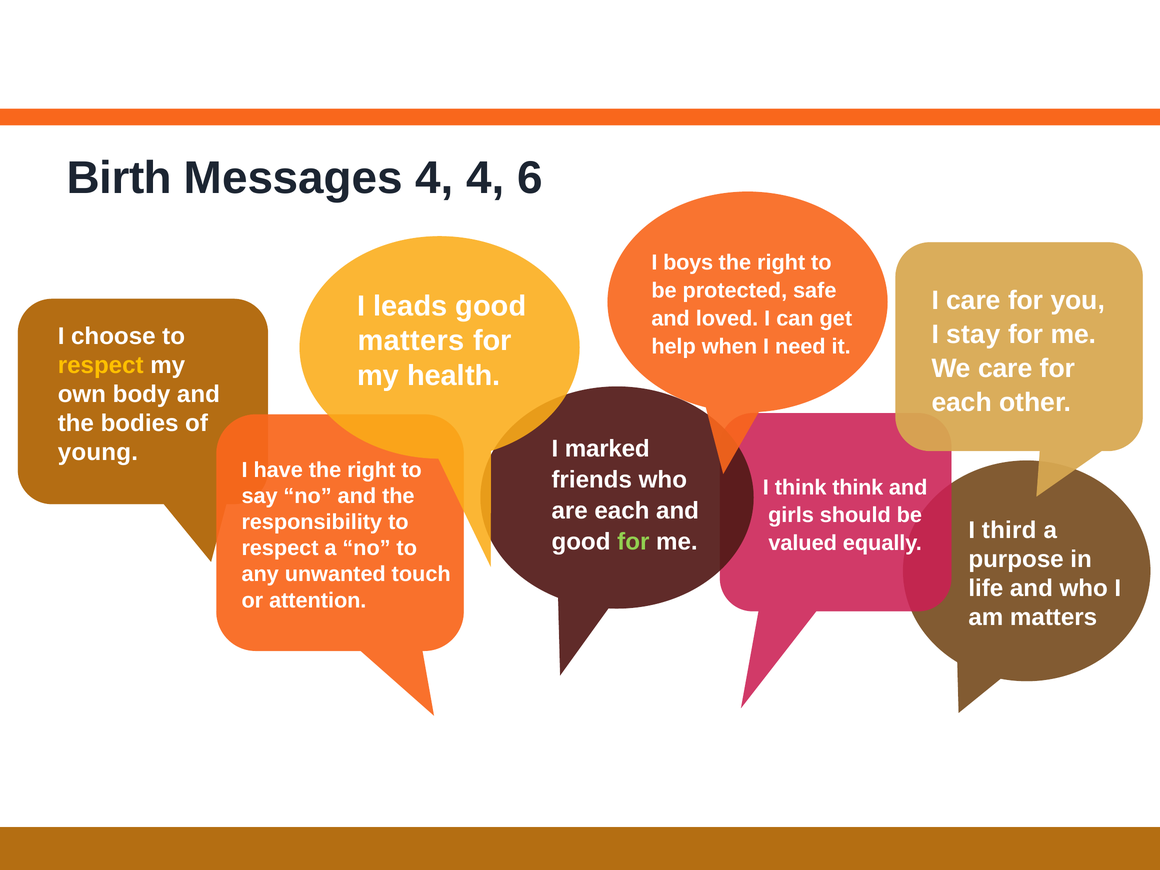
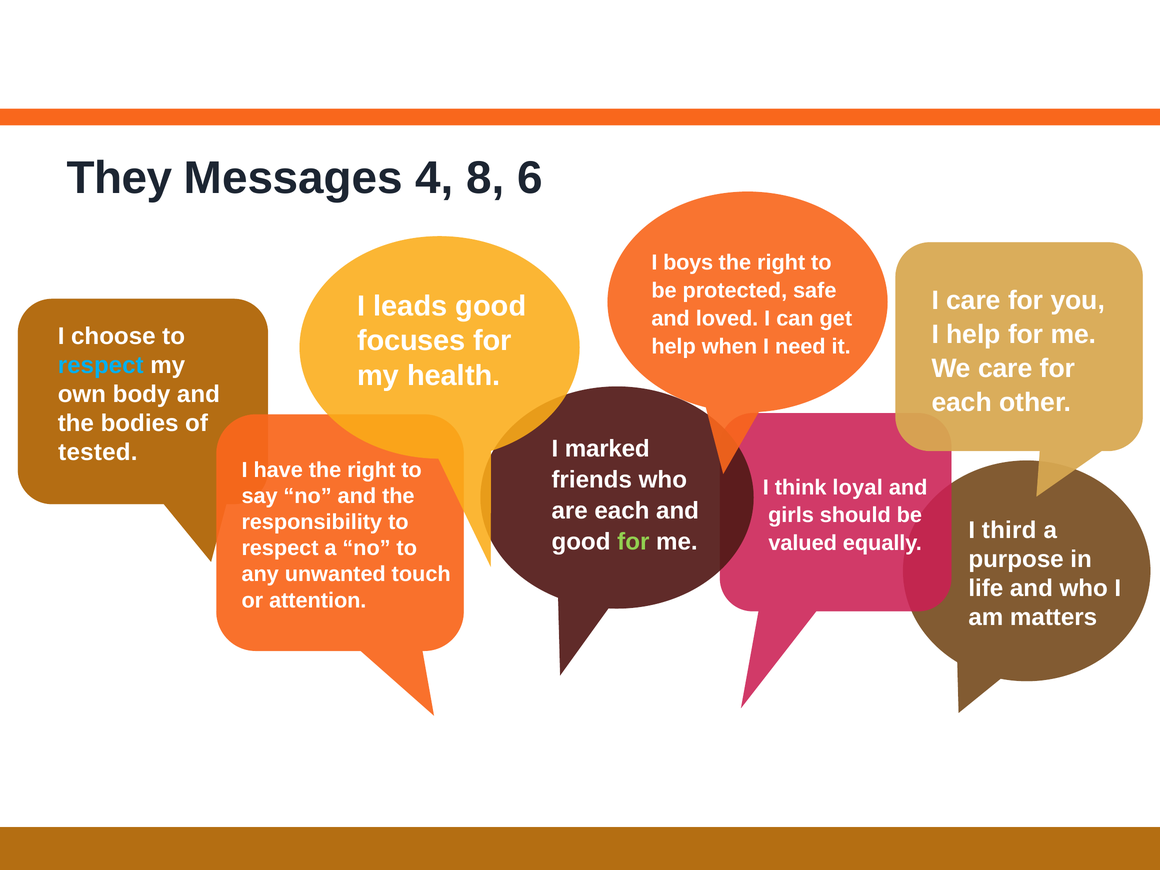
Birth: Birth -> They
4 4: 4 -> 8
I stay: stay -> help
matters at (411, 341): matters -> focuses
respect at (101, 365) colour: yellow -> light blue
young: young -> tested
think think: think -> loyal
